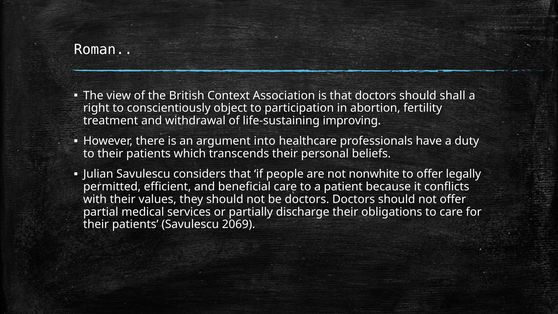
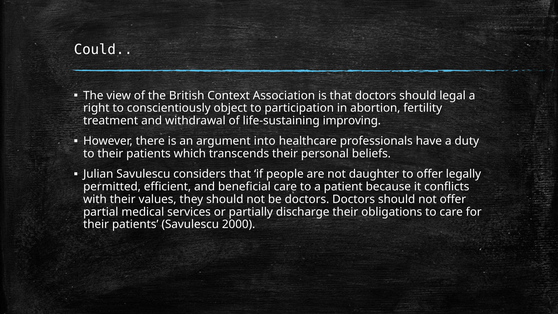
Roman: Roman -> Could
shall: shall -> legal
nonwhite: nonwhite -> daughter
2069: 2069 -> 2000
